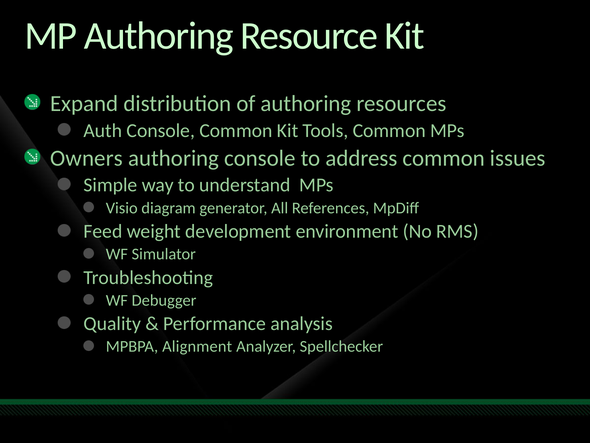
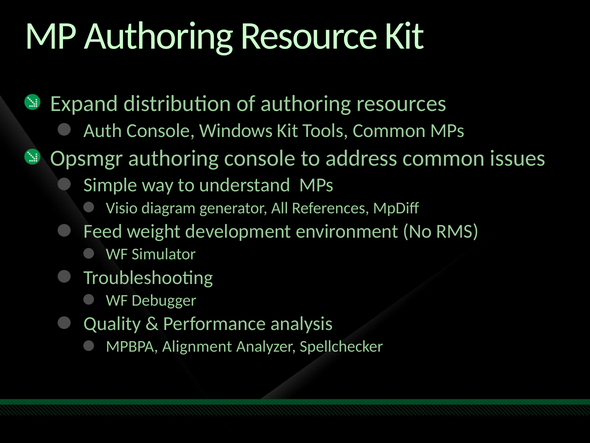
Console Common: Common -> Windows
Owners: Owners -> Opsmgr
